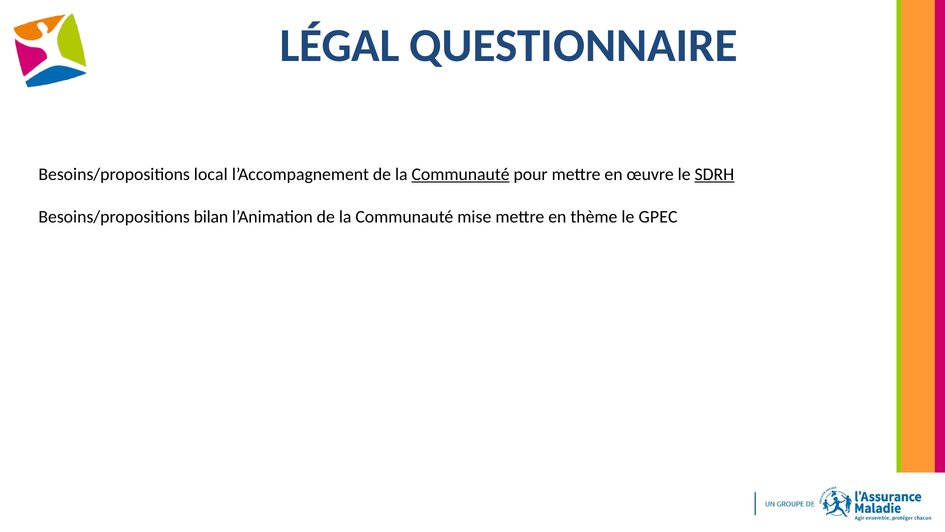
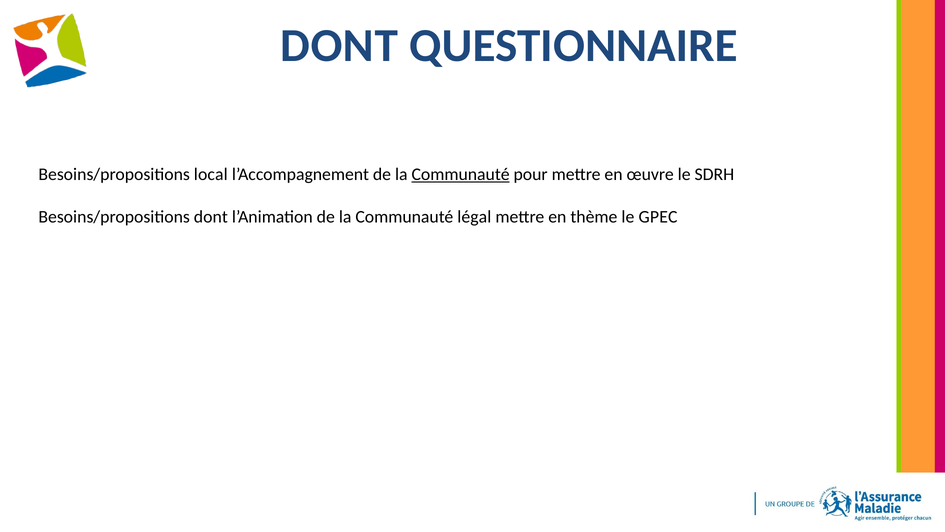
LÉGAL at (340, 46): LÉGAL -> DONT
SDRH underline: present -> none
Besoins/propositions bilan: bilan -> dont
mise: mise -> légal
